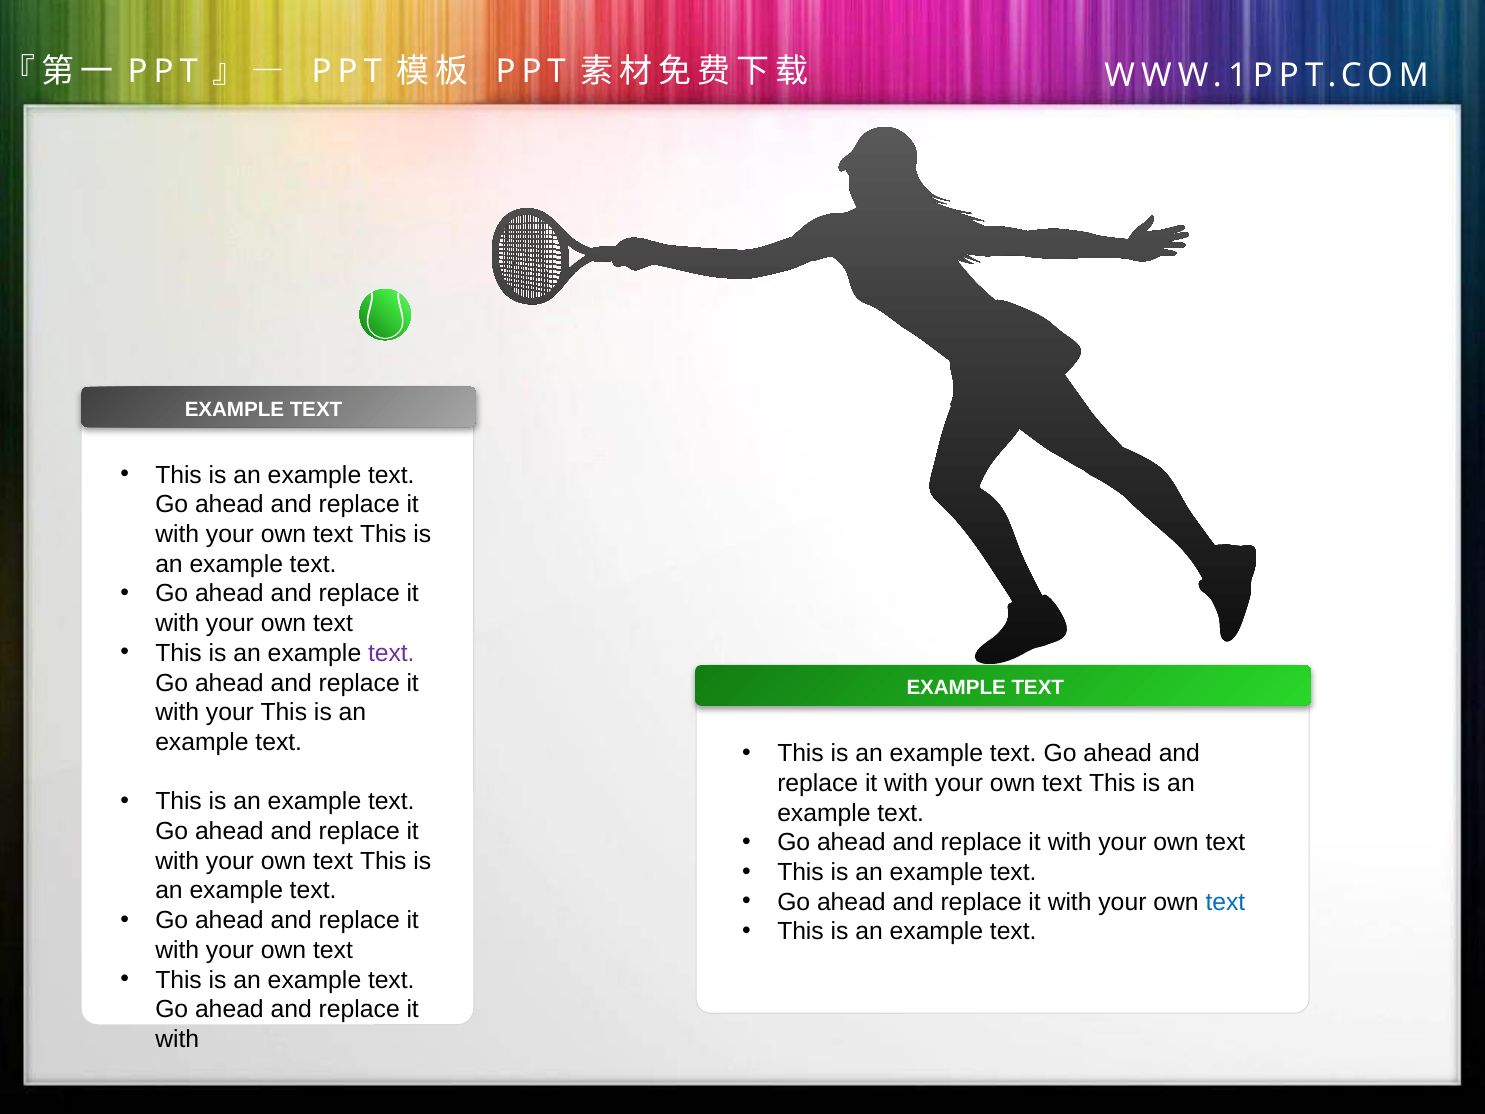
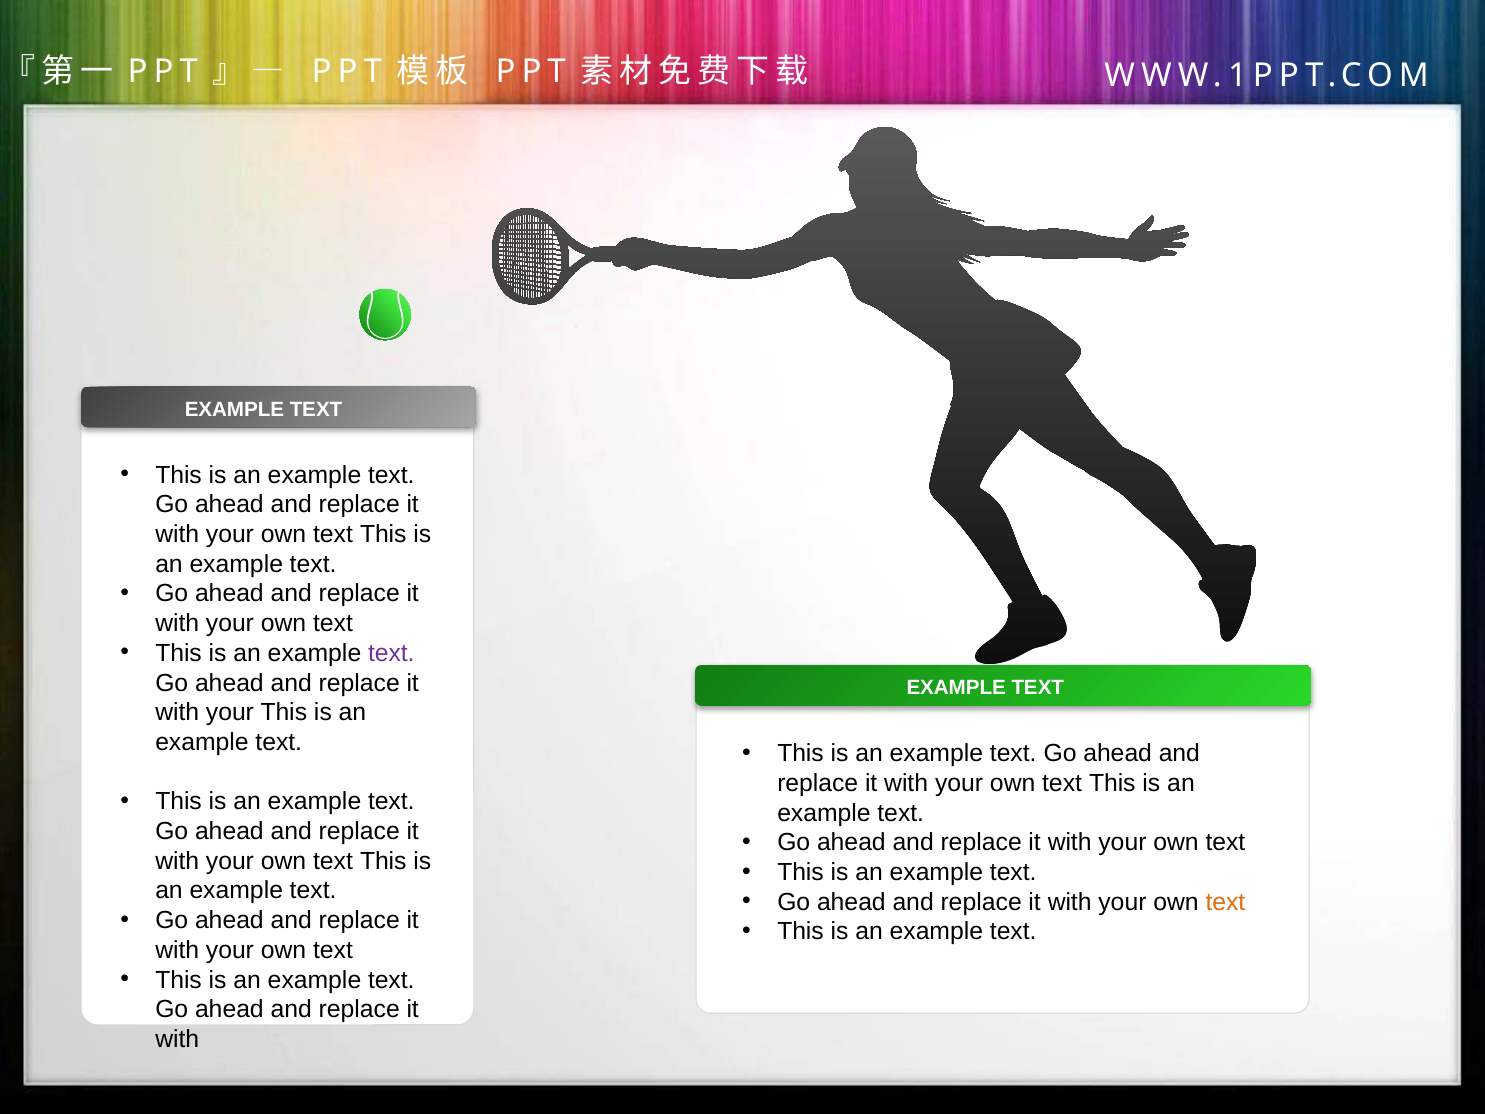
text at (1225, 902) colour: blue -> orange
